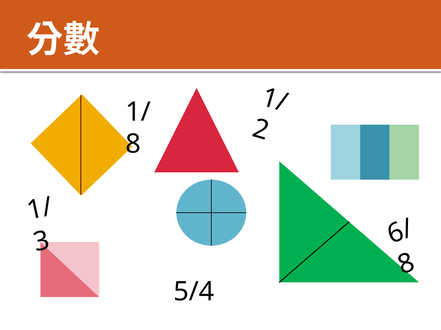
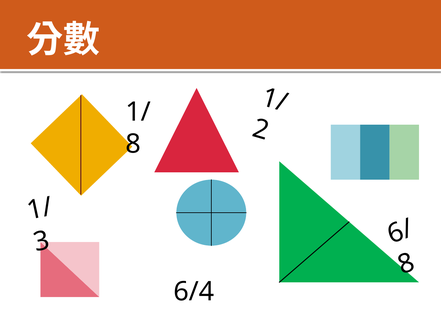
5/4: 5/4 -> 6/4
